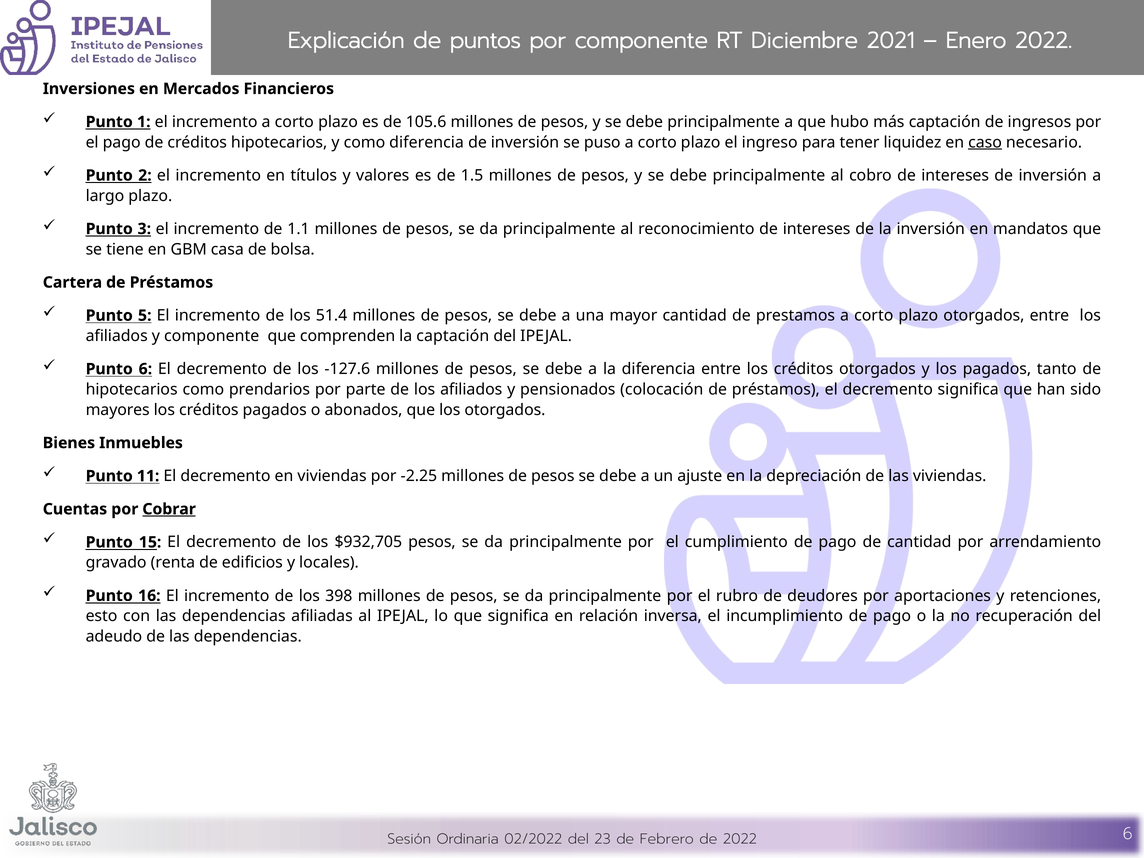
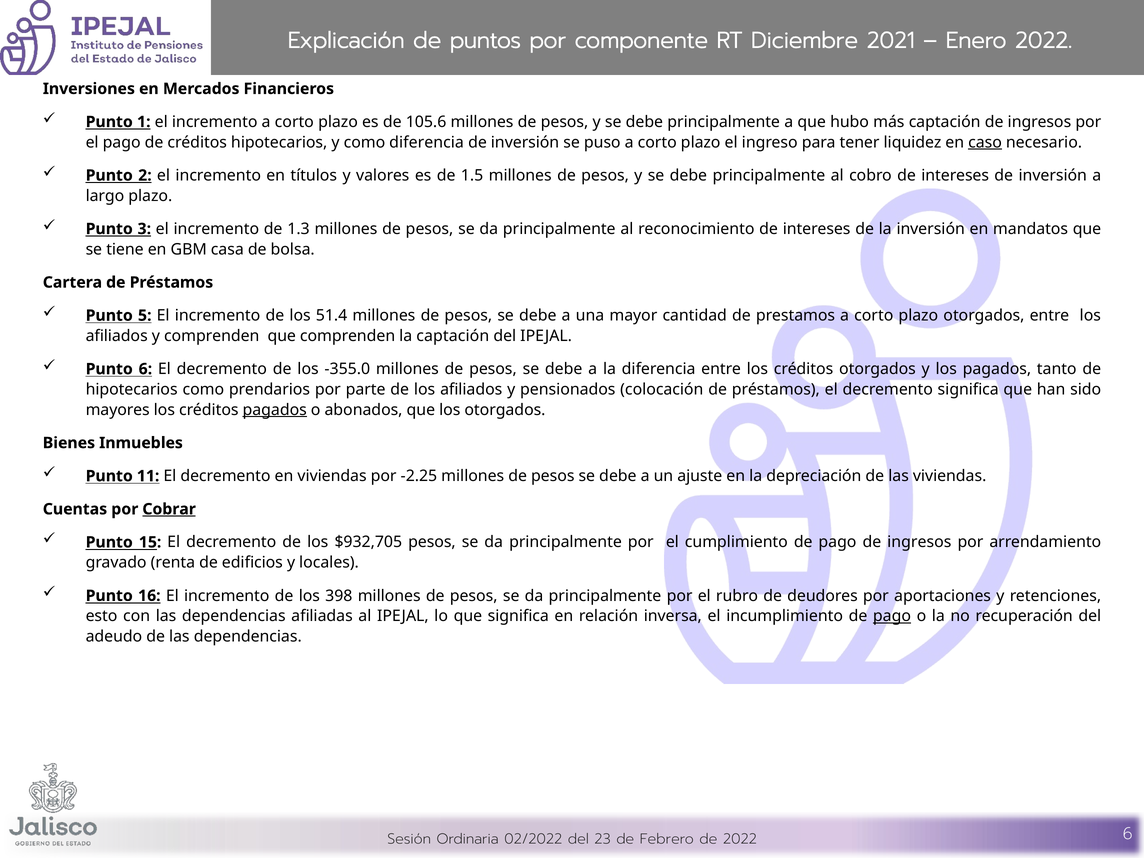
1.1: 1.1 -> 1.3
y componente: componente -> comprenden
-127.6: -127.6 -> -355.0
pagados at (275, 410) underline: none -> present
pago de cantidad: cantidad -> ingresos
pago at (892, 616) underline: none -> present
